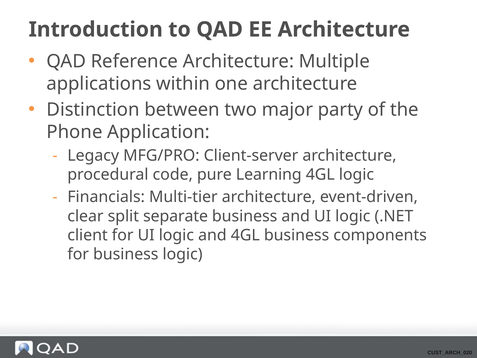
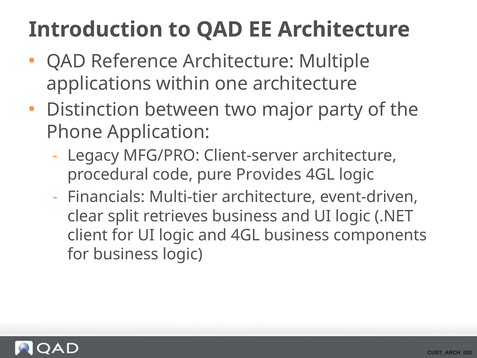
Learning: Learning -> Provides
separate: separate -> retrieves
